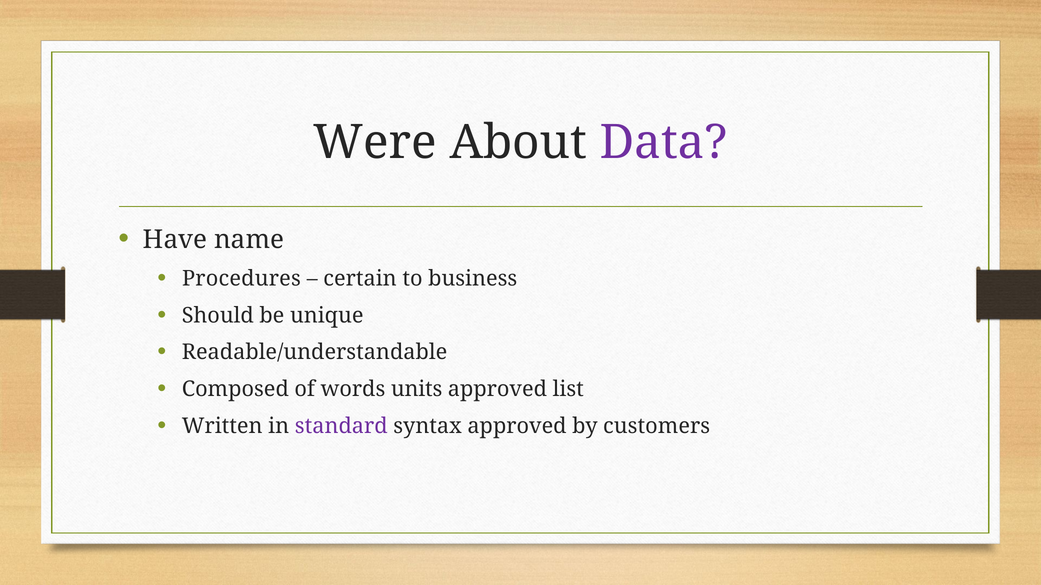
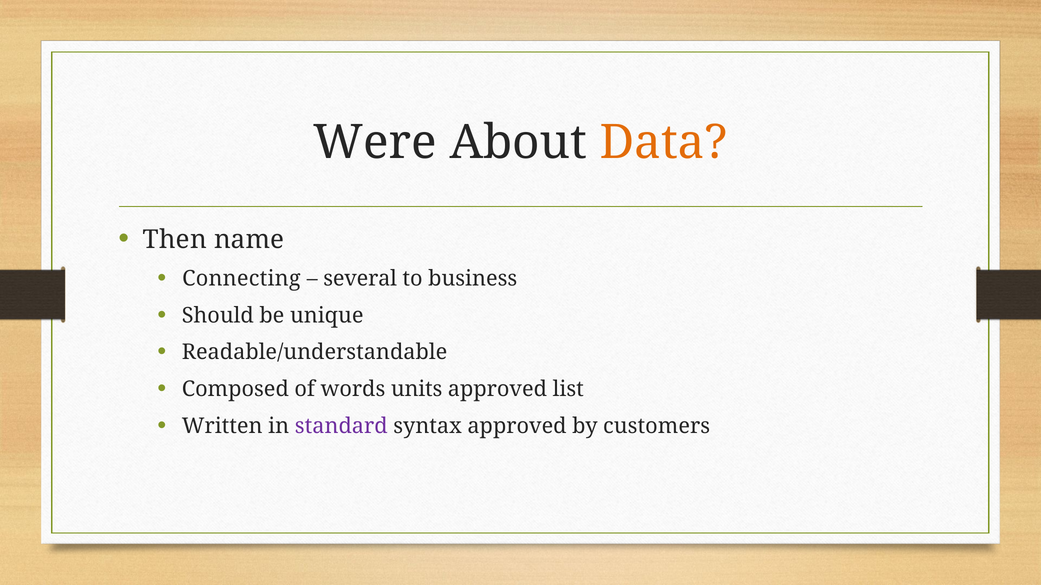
Data colour: purple -> orange
Have: Have -> Then
Procedures: Procedures -> Connecting
certain: certain -> several
